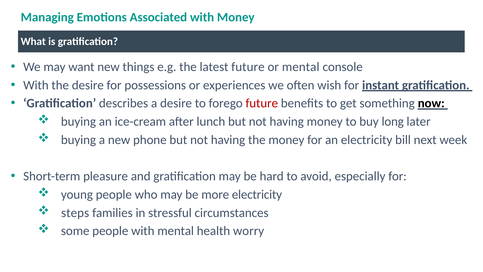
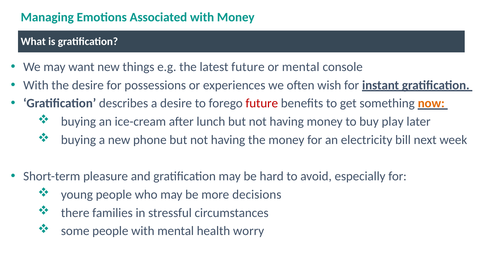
now colour: black -> orange
long: long -> play
more electricity: electricity -> decisions
steps: steps -> there
